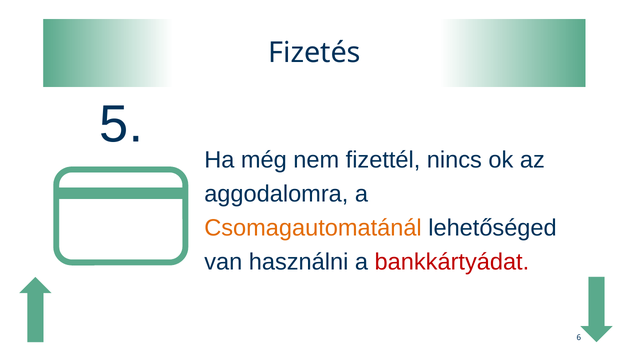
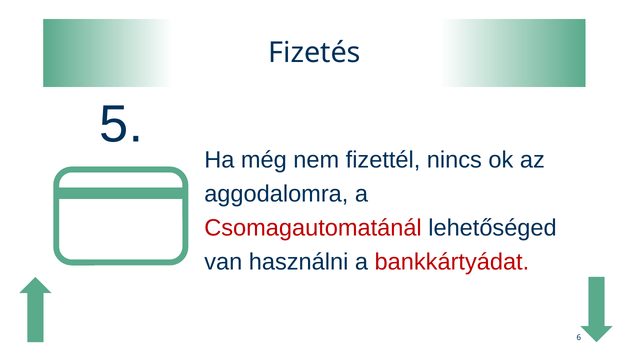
Csomagautomatánál colour: orange -> red
